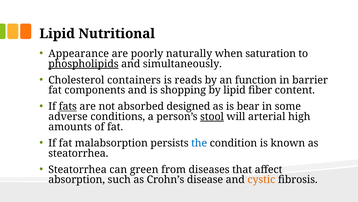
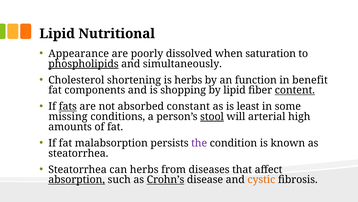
naturally: naturally -> dissolved
containers: containers -> shortening
is reads: reads -> herbs
barrier: barrier -> benefit
content underline: none -> present
designed: designed -> constant
bear: bear -> least
adverse: adverse -> missing
the colour: blue -> purple
can green: green -> herbs
absorption underline: none -> present
Crohn’s underline: none -> present
